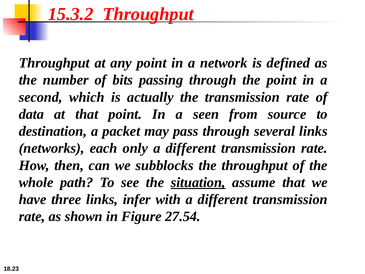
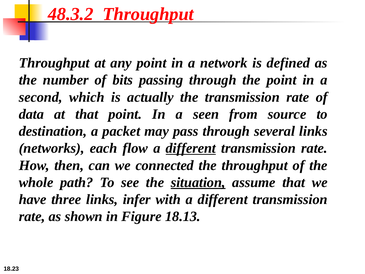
15.3.2: 15.3.2 -> 48.3.2
only: only -> flow
different at (191, 148) underline: none -> present
subblocks: subblocks -> connected
27.54: 27.54 -> 18.13
